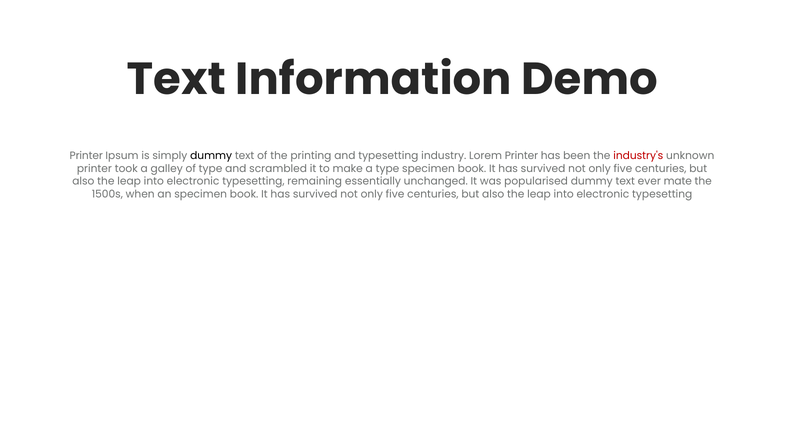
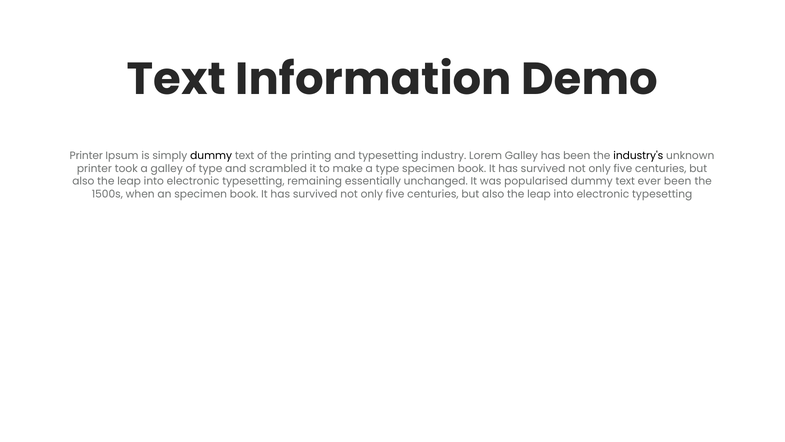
Lorem Printer: Printer -> Galley
industry's colour: red -> black
ever mate: mate -> been
